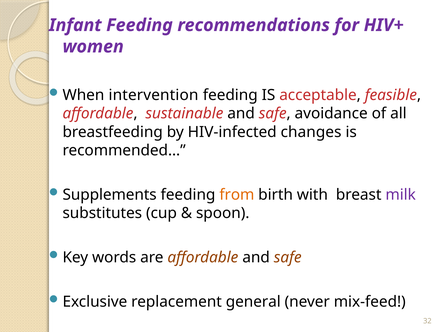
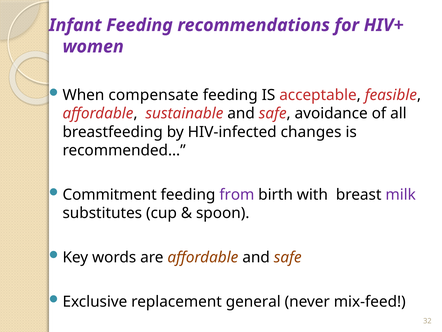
intervention: intervention -> compensate
Supplements: Supplements -> Commitment
from colour: orange -> purple
